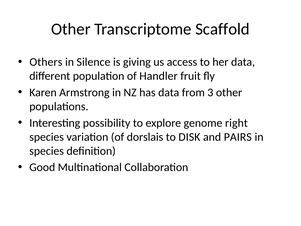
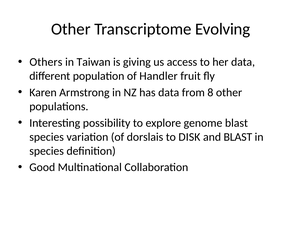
Scaffold: Scaffold -> Evolving
Silence: Silence -> Taiwan
3: 3 -> 8
genome right: right -> blast
and PAIRS: PAIRS -> BLAST
